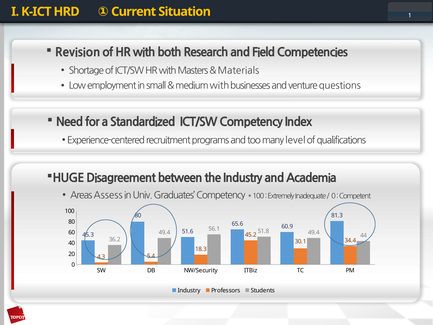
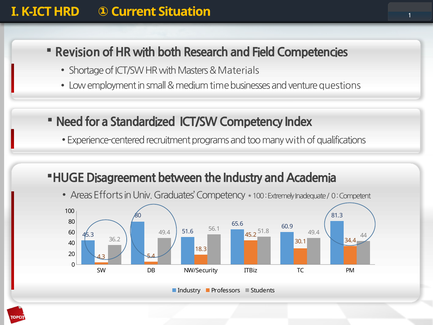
medium with: with -> time
many level: level -> with
Assess: Assess -> Efforts
